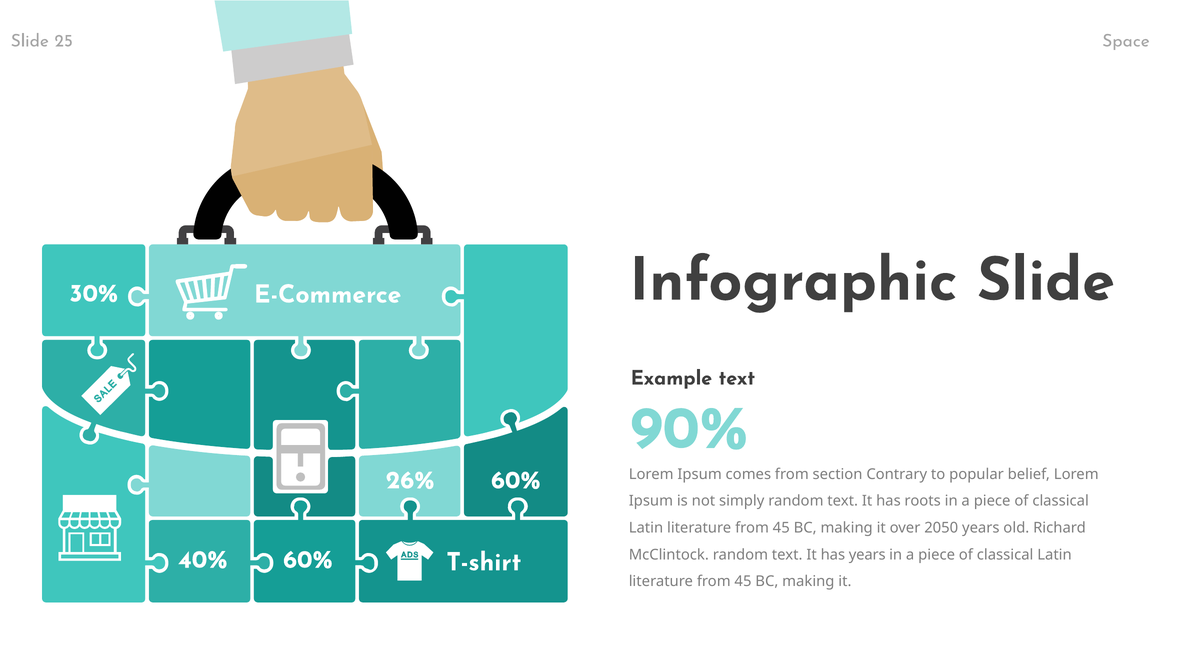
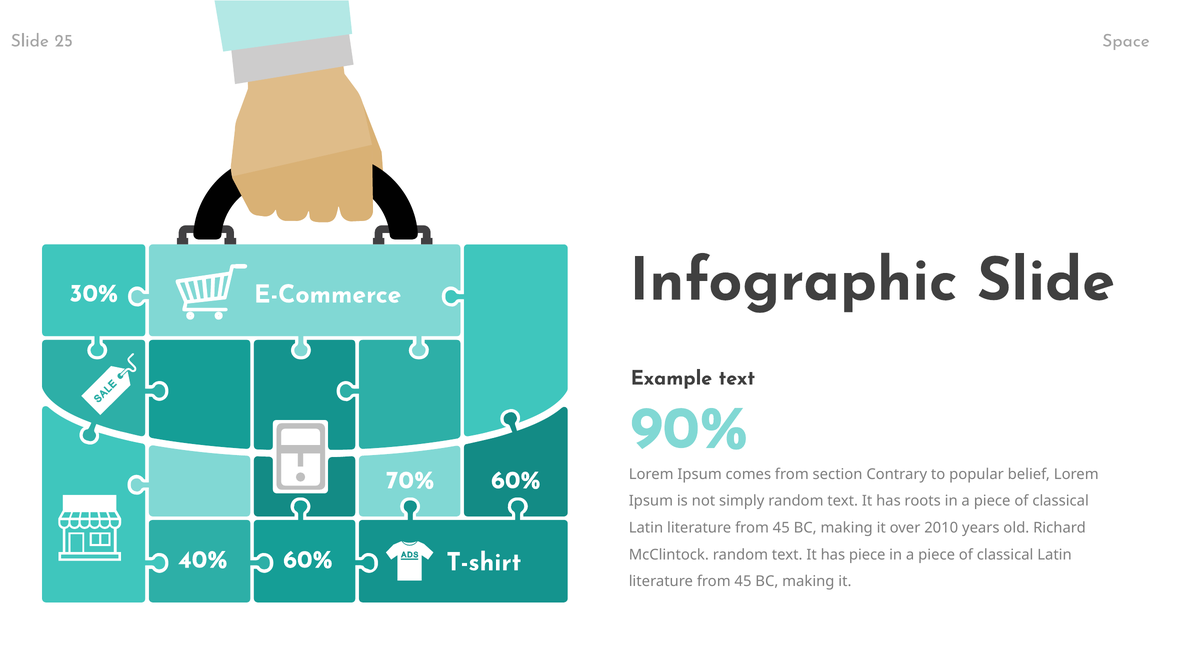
26%: 26% -> 70%
2050: 2050 -> 2010
has years: years -> piece
